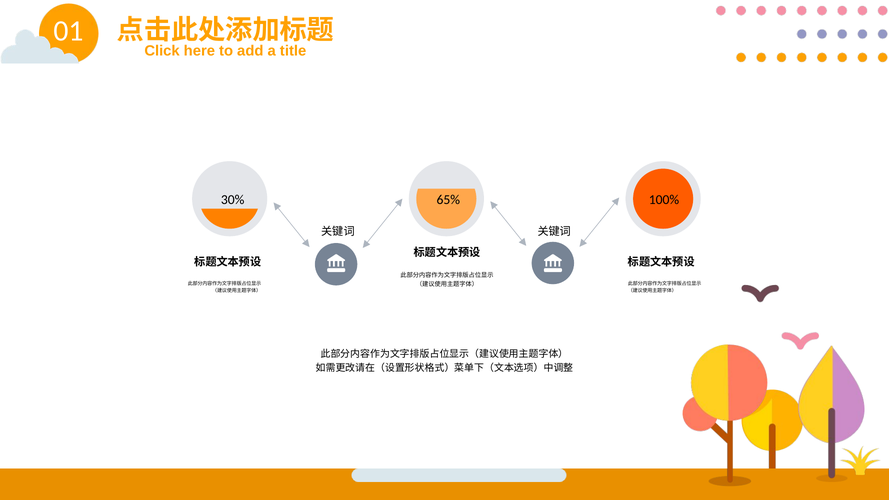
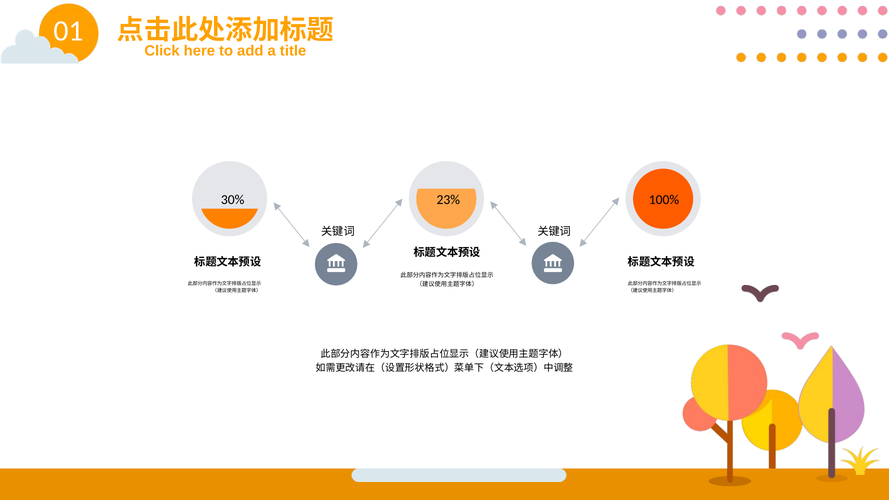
65%: 65% -> 23%
